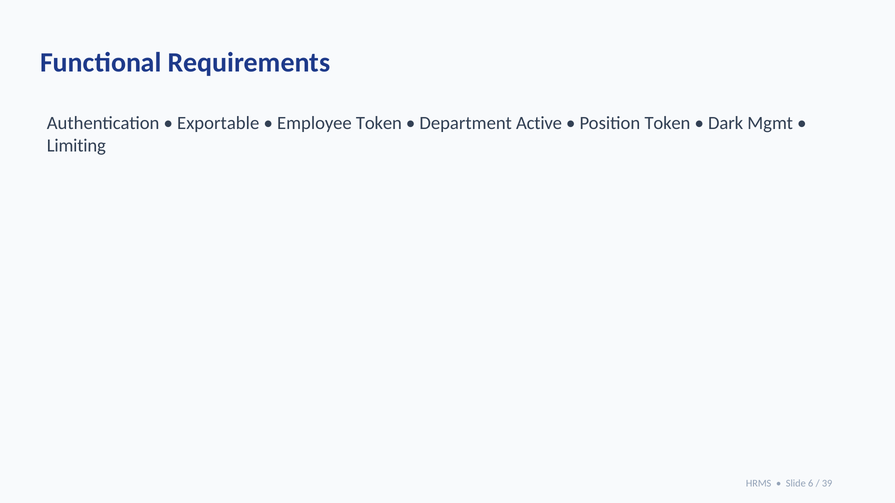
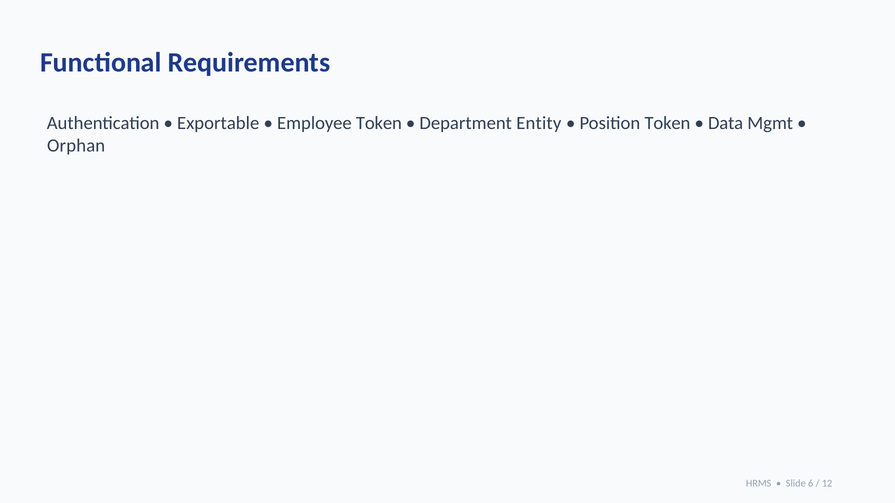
Active: Active -> Entity
Dark: Dark -> Data
Limiting: Limiting -> Orphan
39: 39 -> 12
